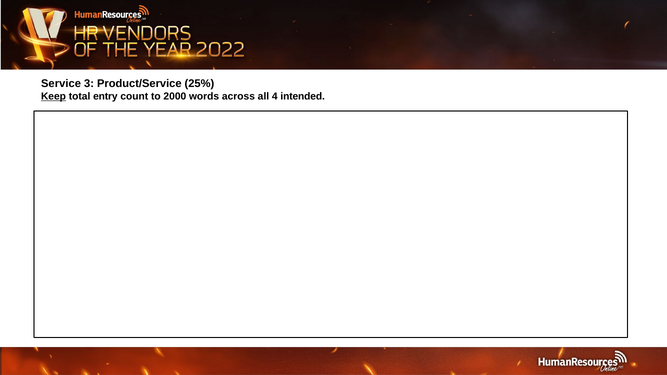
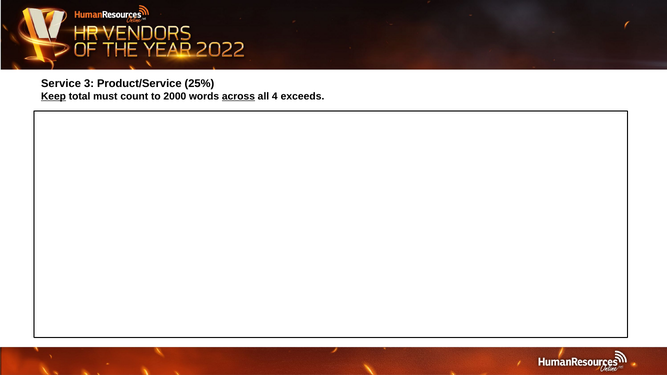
entry: entry -> must
across underline: none -> present
intended: intended -> exceeds
